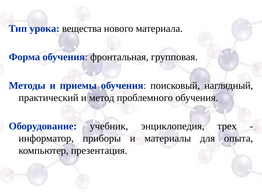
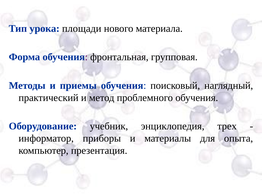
вещества: вещества -> площади
